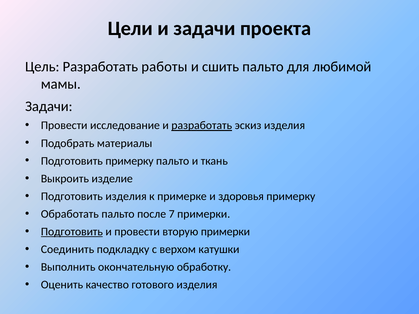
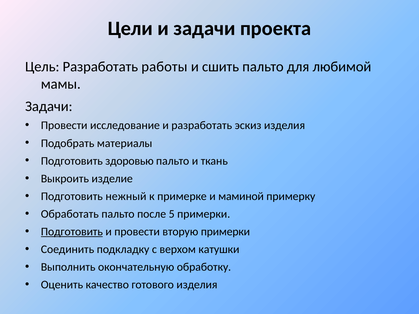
разработать at (202, 126) underline: present -> none
Подготовить примерку: примерку -> здоровью
Подготовить изделия: изделия -> нежный
здоровья: здоровья -> маминой
7: 7 -> 5
